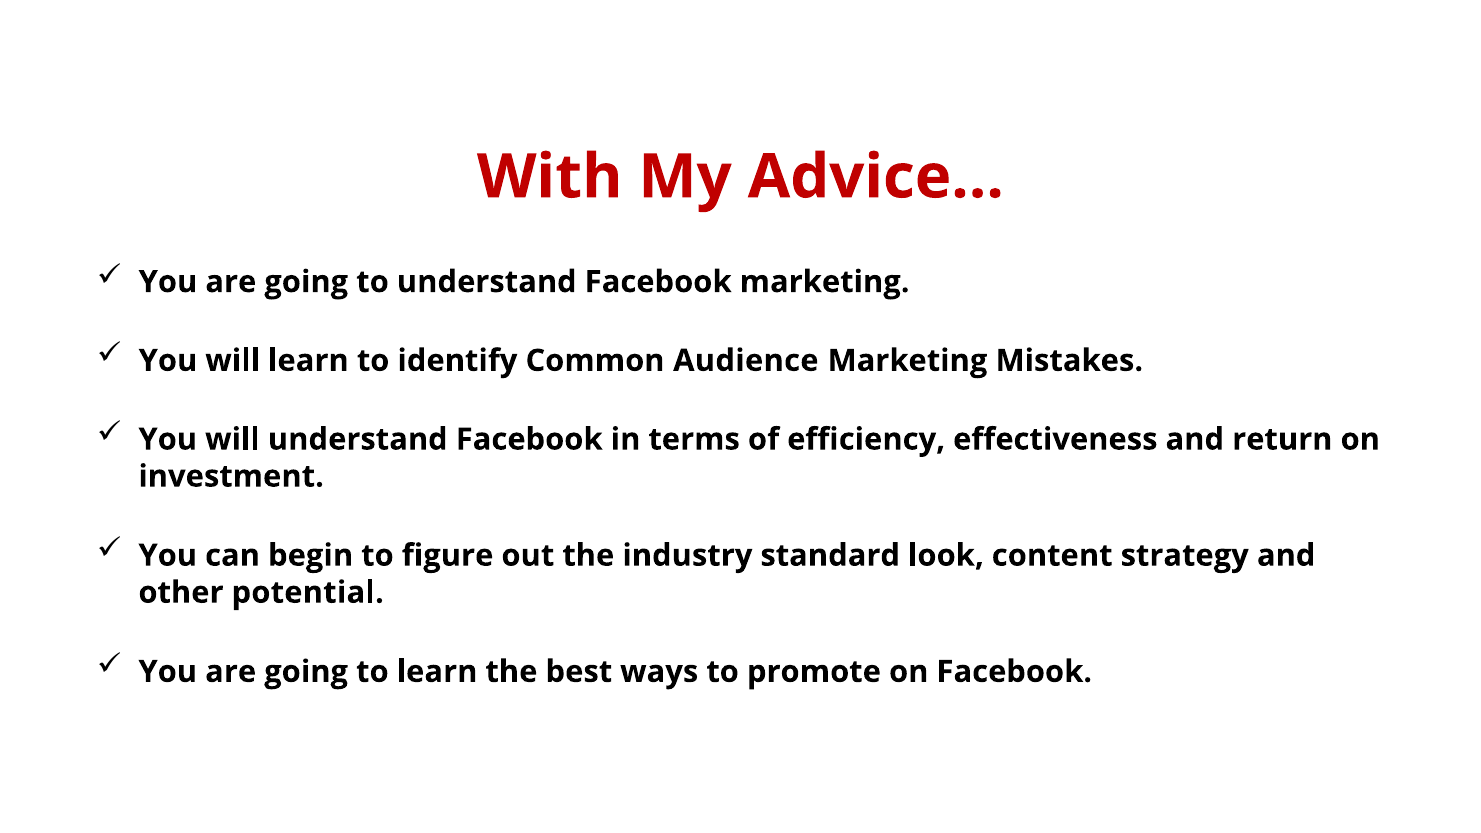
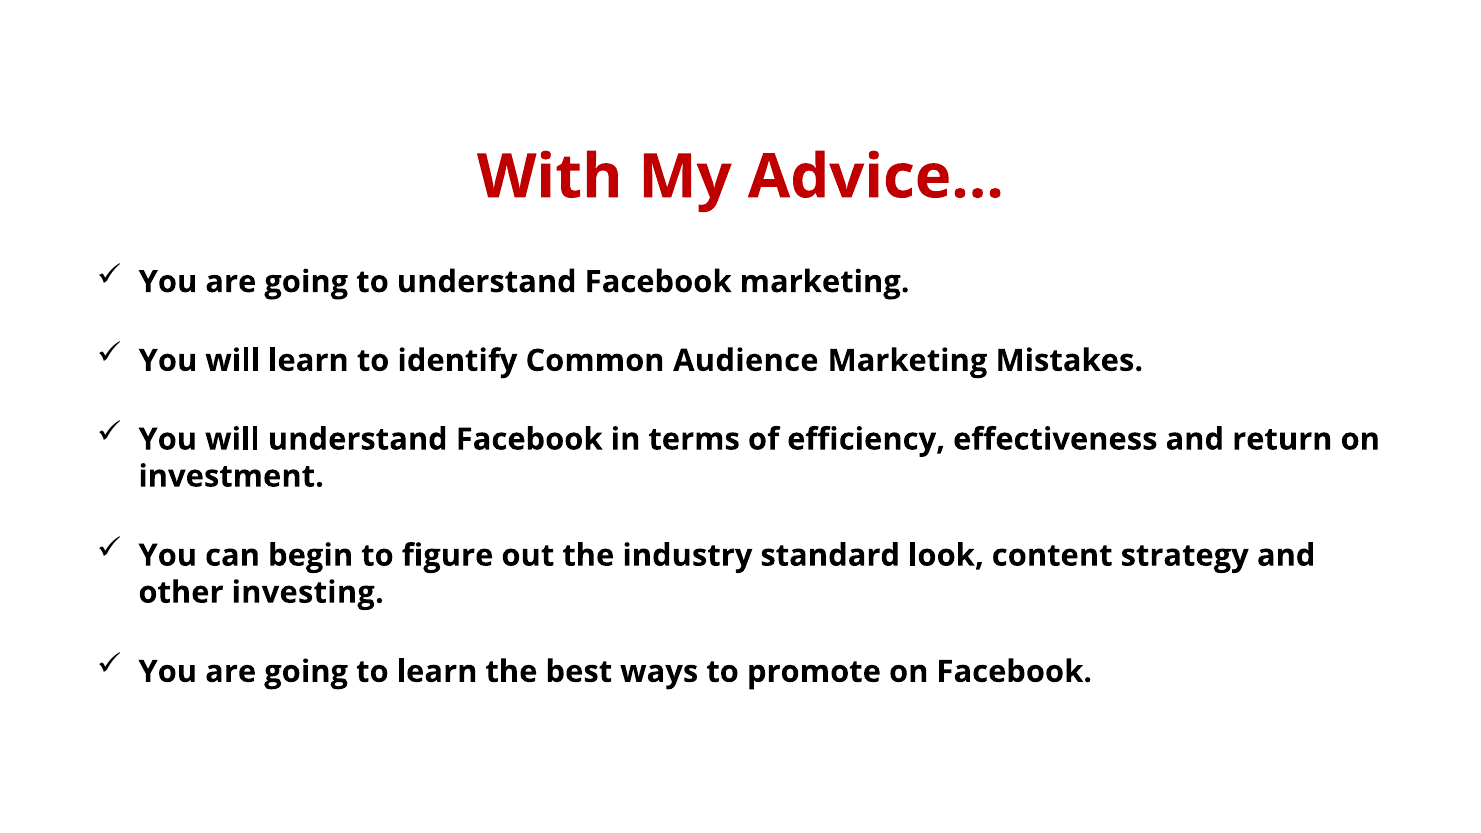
potential: potential -> investing
